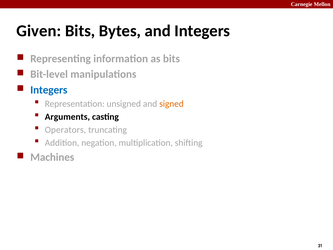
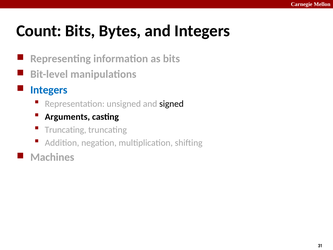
Given: Given -> Count
signed colour: orange -> black
Operators at (65, 130): Operators -> Truncating
